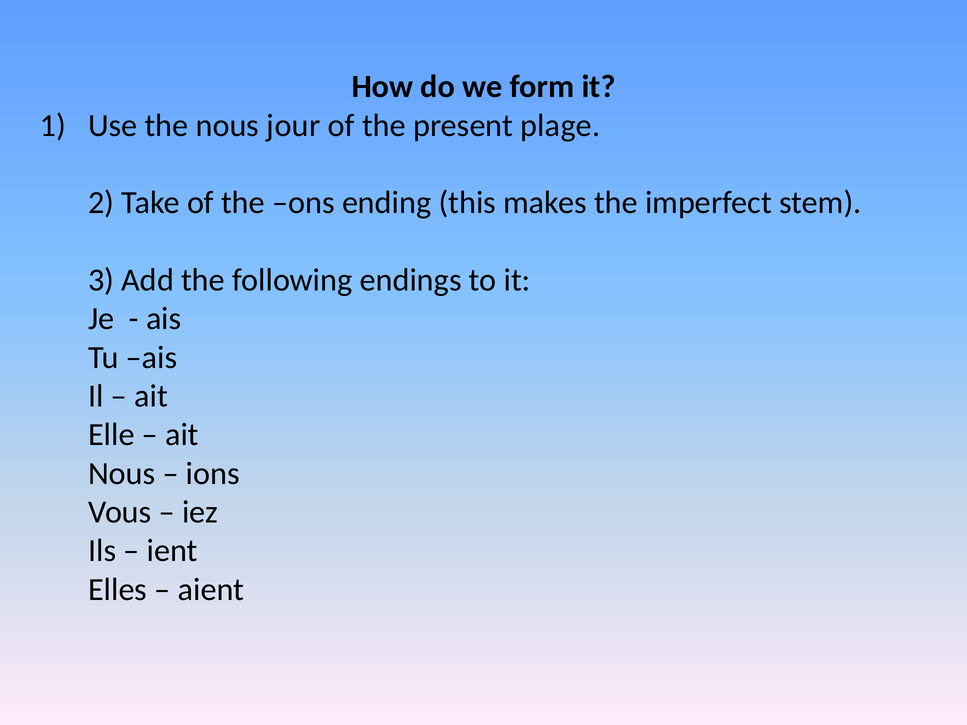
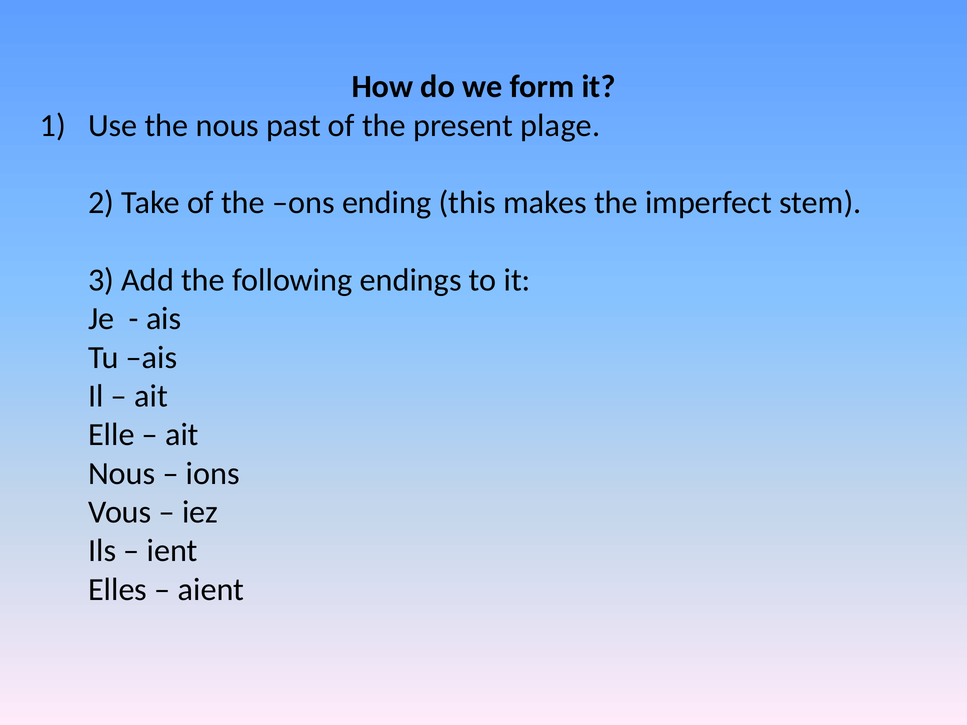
jour: jour -> past
